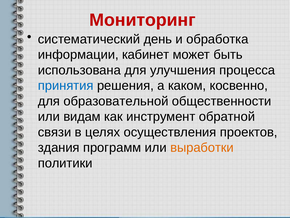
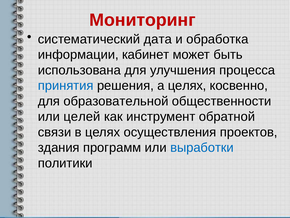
день: день -> дата
а каком: каком -> целях
видам: видам -> целей
выработки colour: orange -> blue
